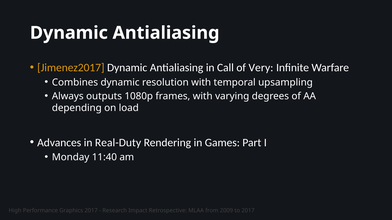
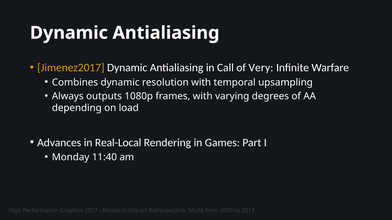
Real-Duty: Real-Duty -> Real-Local
